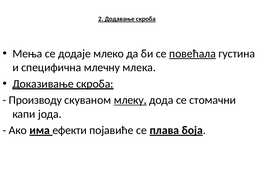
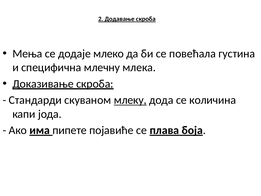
повећала underline: present -> none
Производу: Производу -> Стандарди
стомачни: стомачни -> количина
ефекти: ефекти -> пипете
